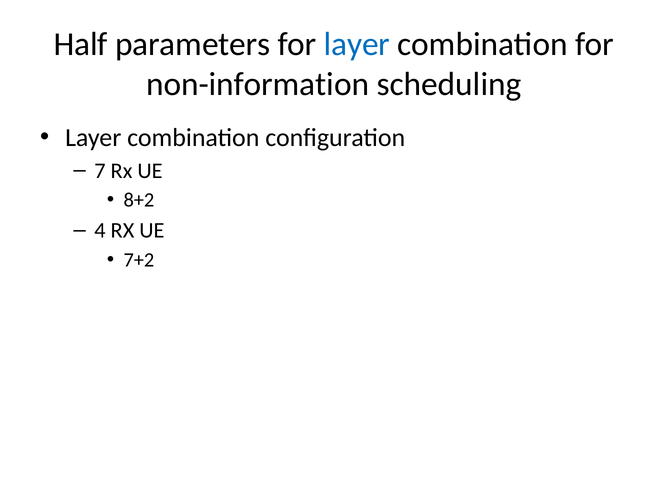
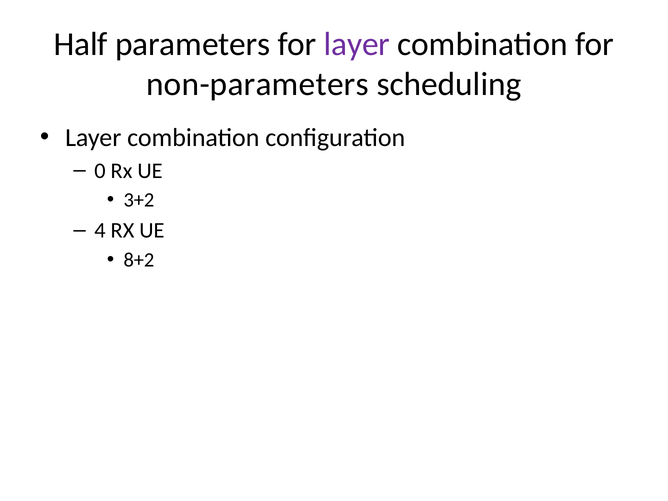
layer at (357, 44) colour: blue -> purple
non-information: non-information -> non-parameters
7: 7 -> 0
8+2: 8+2 -> 3+2
7+2: 7+2 -> 8+2
